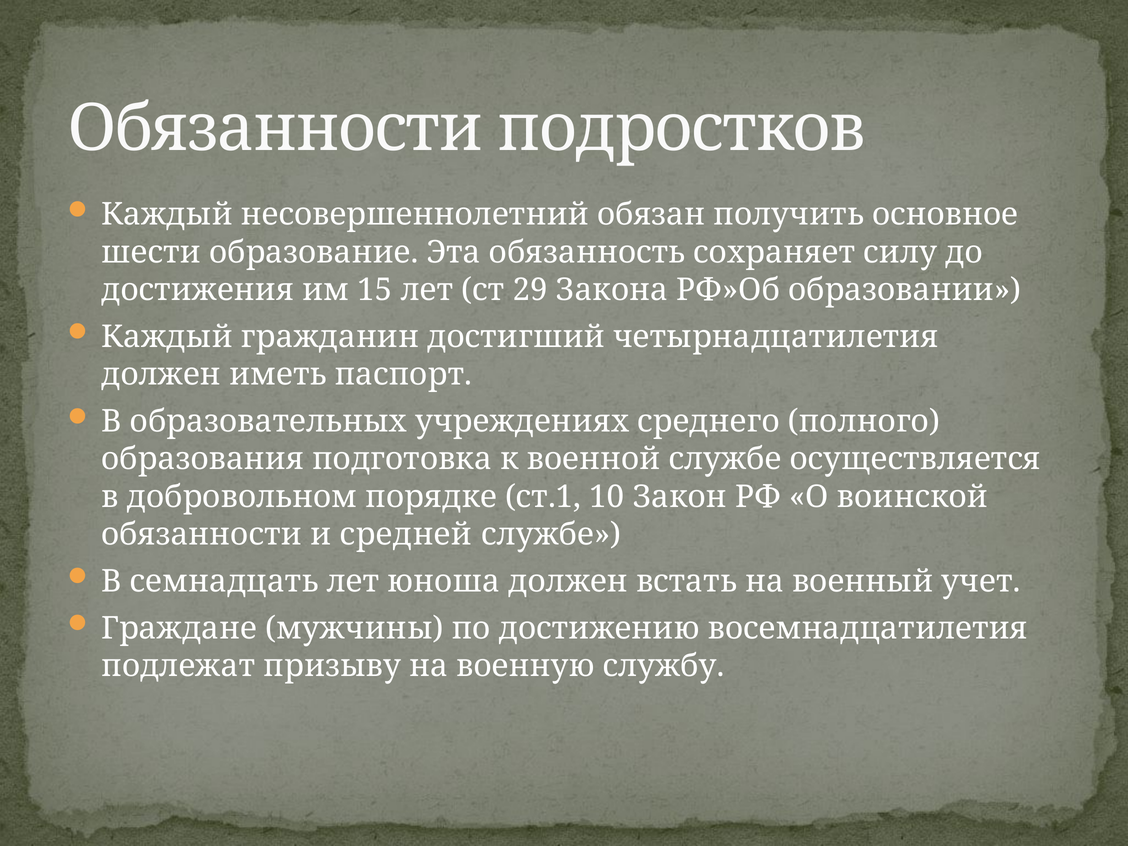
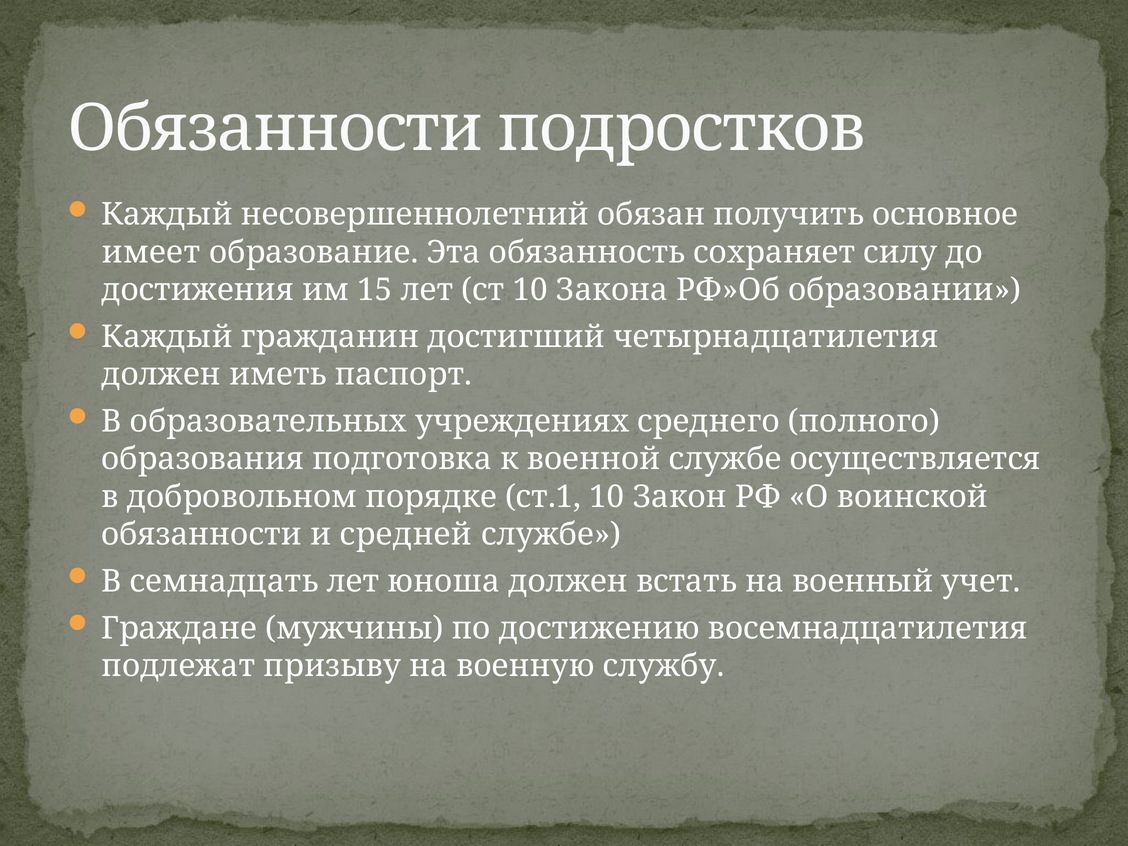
шести: шести -> имеет
ст 29: 29 -> 10
